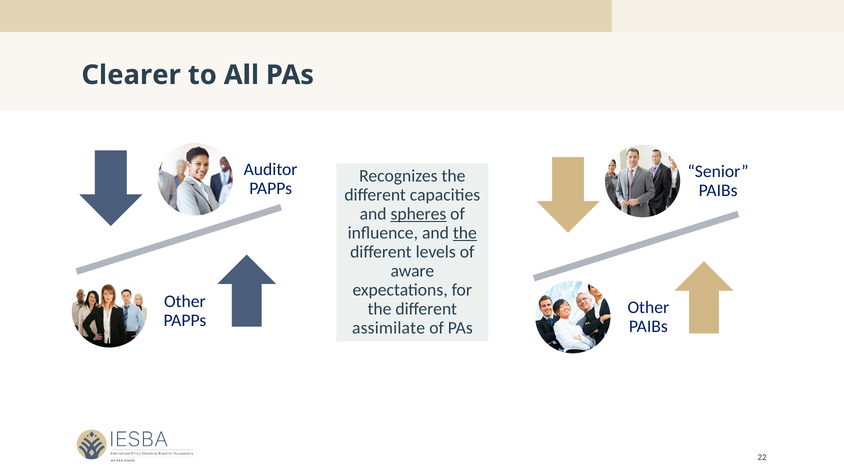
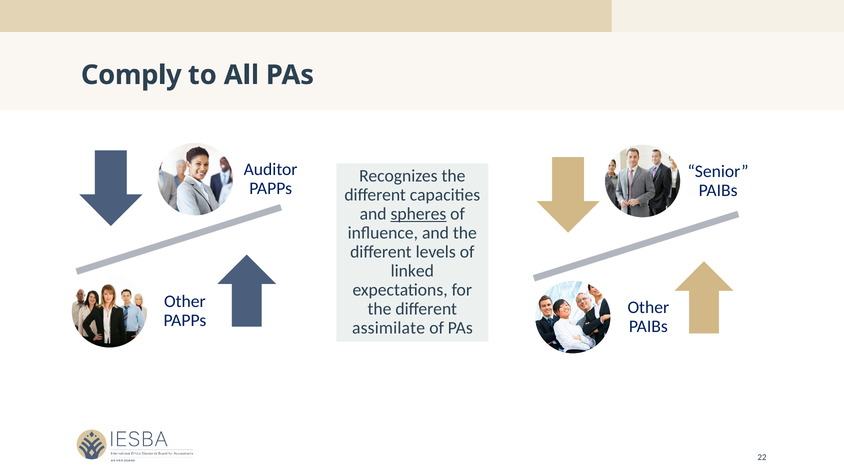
Clearer: Clearer -> Comply
the at (465, 233) underline: present -> none
aware: aware -> linked
